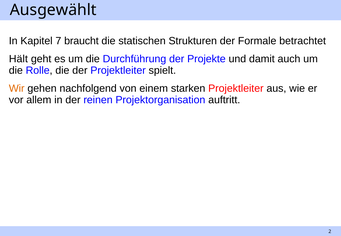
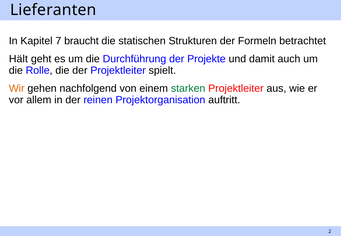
Ausgewählt: Ausgewählt -> Lieferanten
Formale: Formale -> Formeln
starken colour: black -> green
